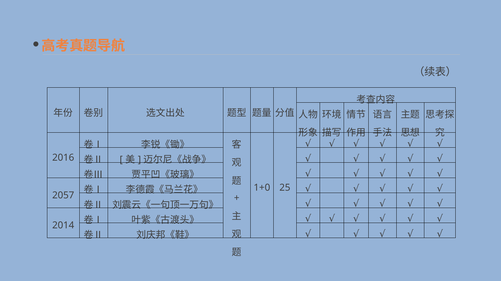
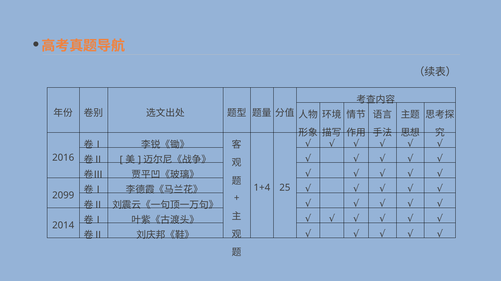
1+0: 1+0 -> 1+4
2057: 2057 -> 2099
